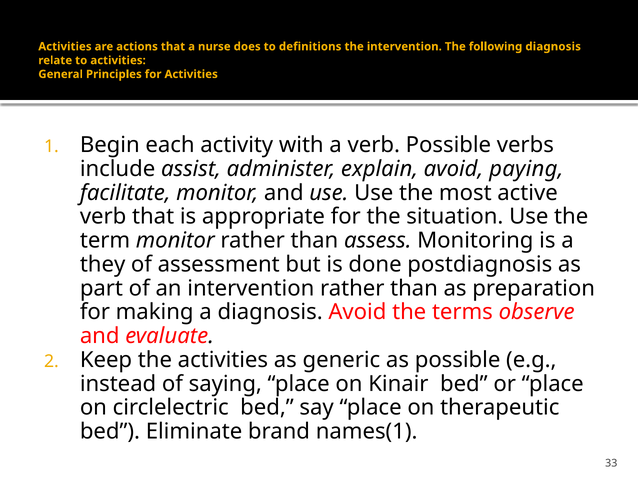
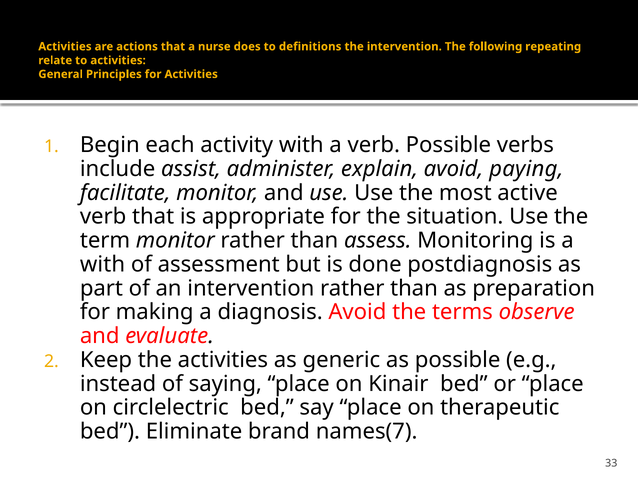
following diagnosis: diagnosis -> repeating
they at (103, 265): they -> with
names(1: names(1 -> names(7
